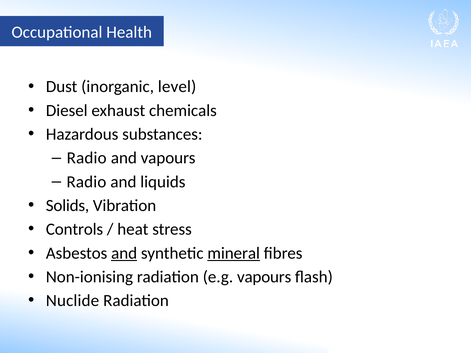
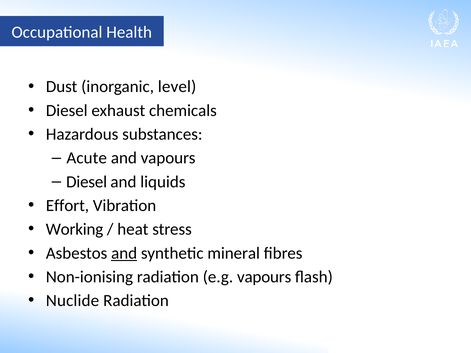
Radio at (87, 158): Radio -> Acute
Radio at (86, 182): Radio -> Diesel
Solids: Solids -> Effort
Controls: Controls -> Working
mineral underline: present -> none
